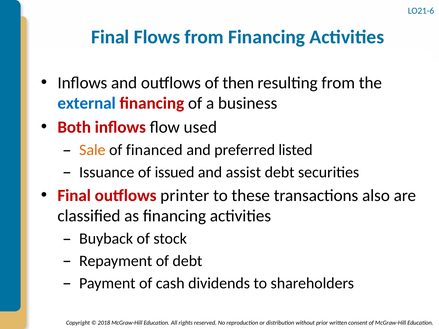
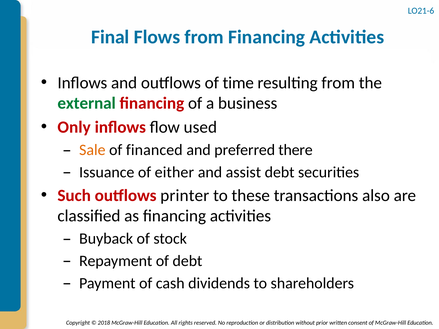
then: then -> time
external colour: blue -> green
Both: Both -> Only
listed: listed -> there
issued: issued -> either
Final at (74, 196): Final -> Such
